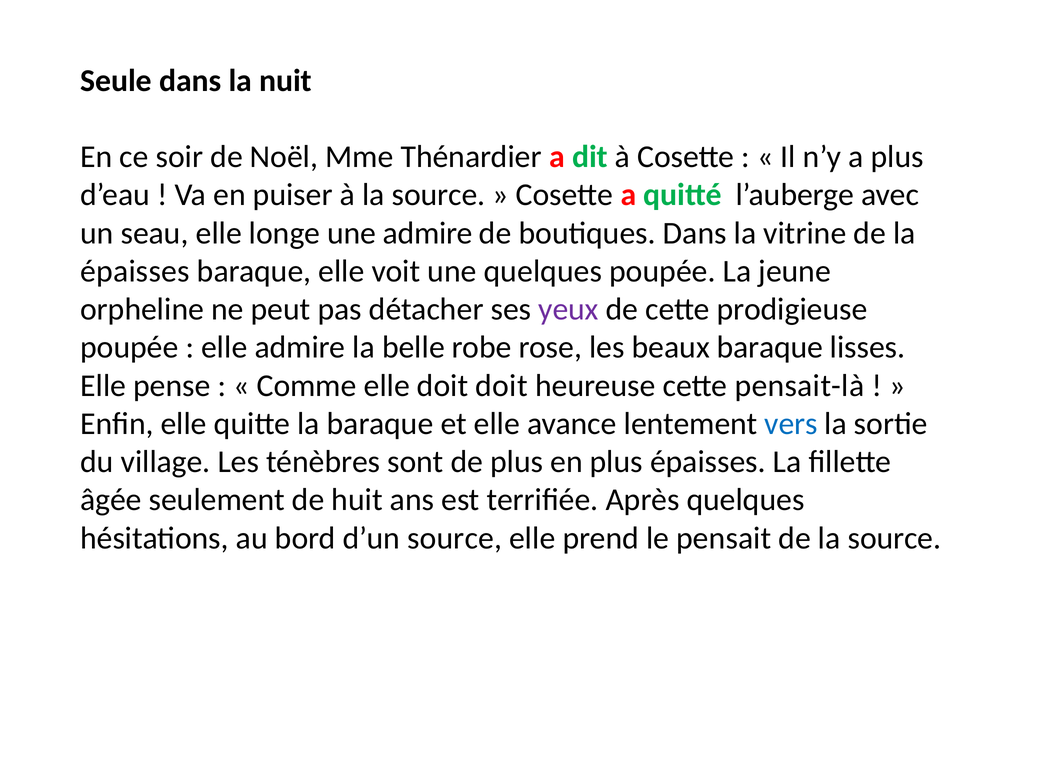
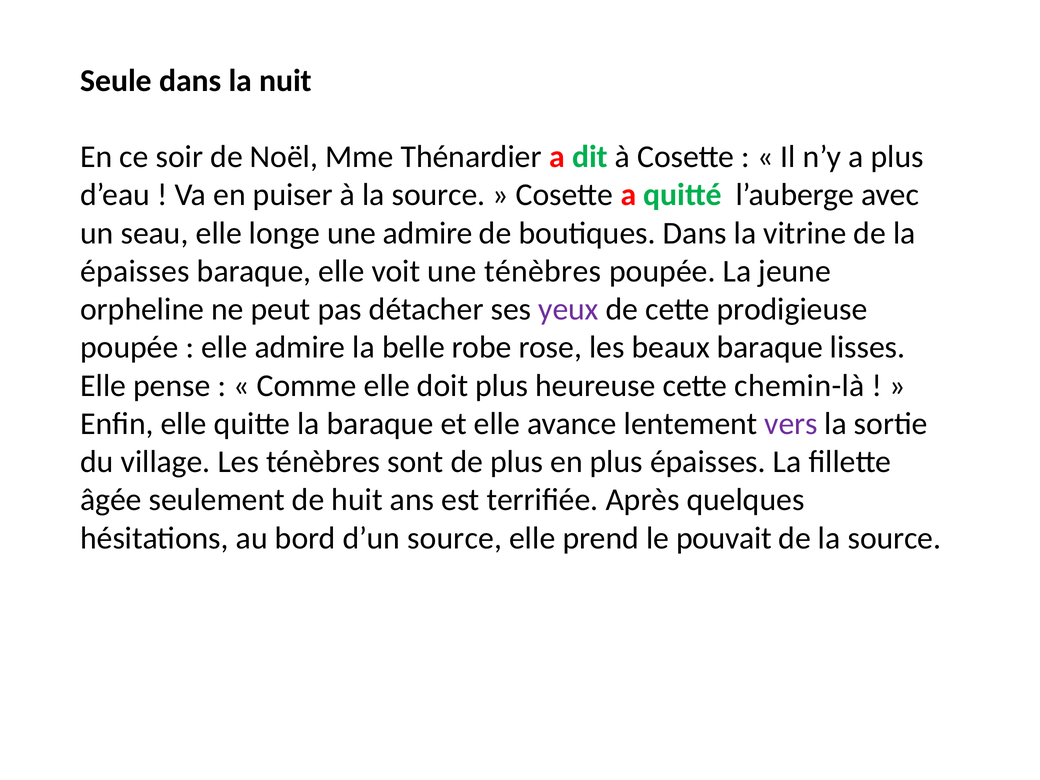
une quelques: quelques -> ténèbres
doit doit: doit -> plus
pensait-là: pensait-là -> chemin-là
vers colour: blue -> purple
pensait: pensait -> pouvait
